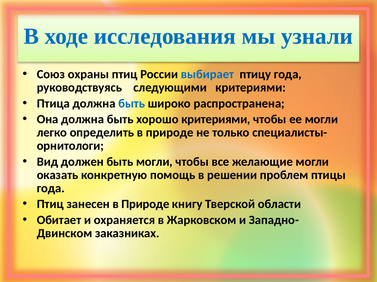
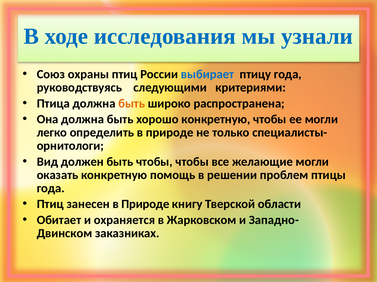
быть at (132, 104) colour: blue -> orange
хорошо критериями: критериями -> конкретную
быть могли: могли -> чтобы
